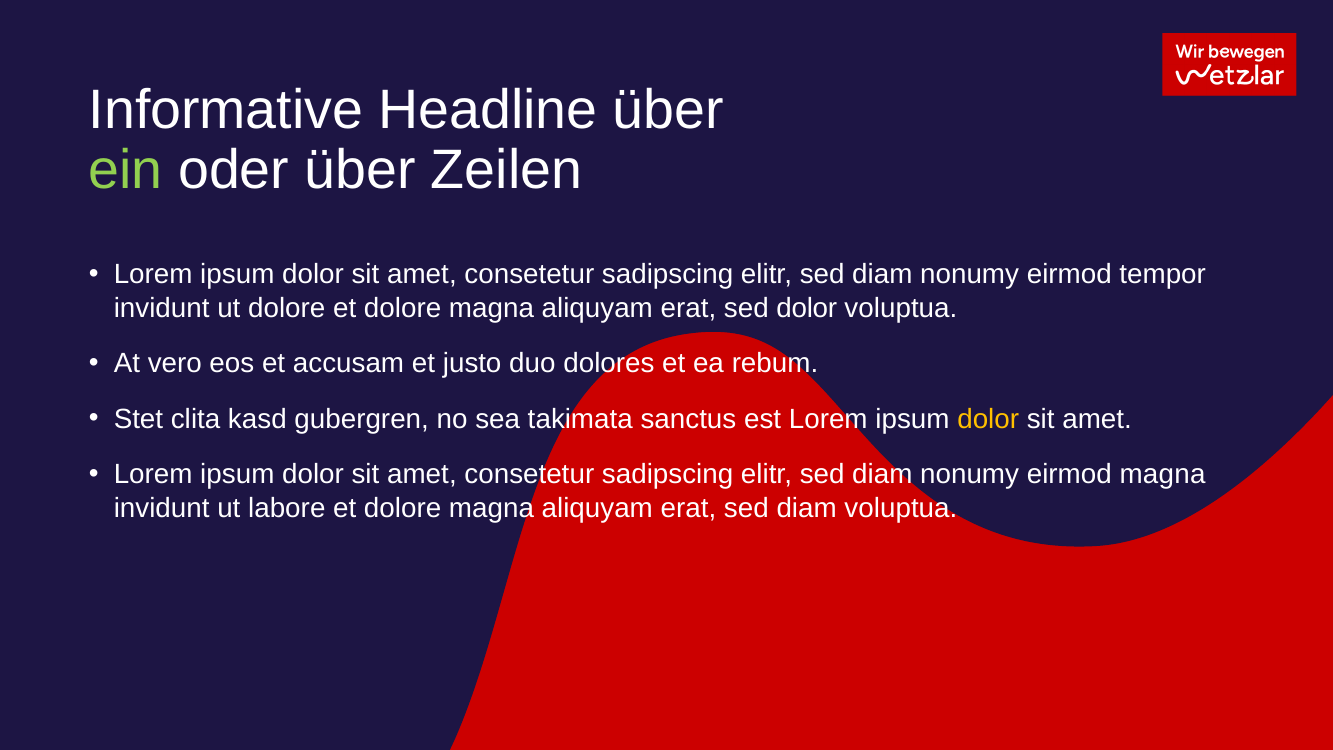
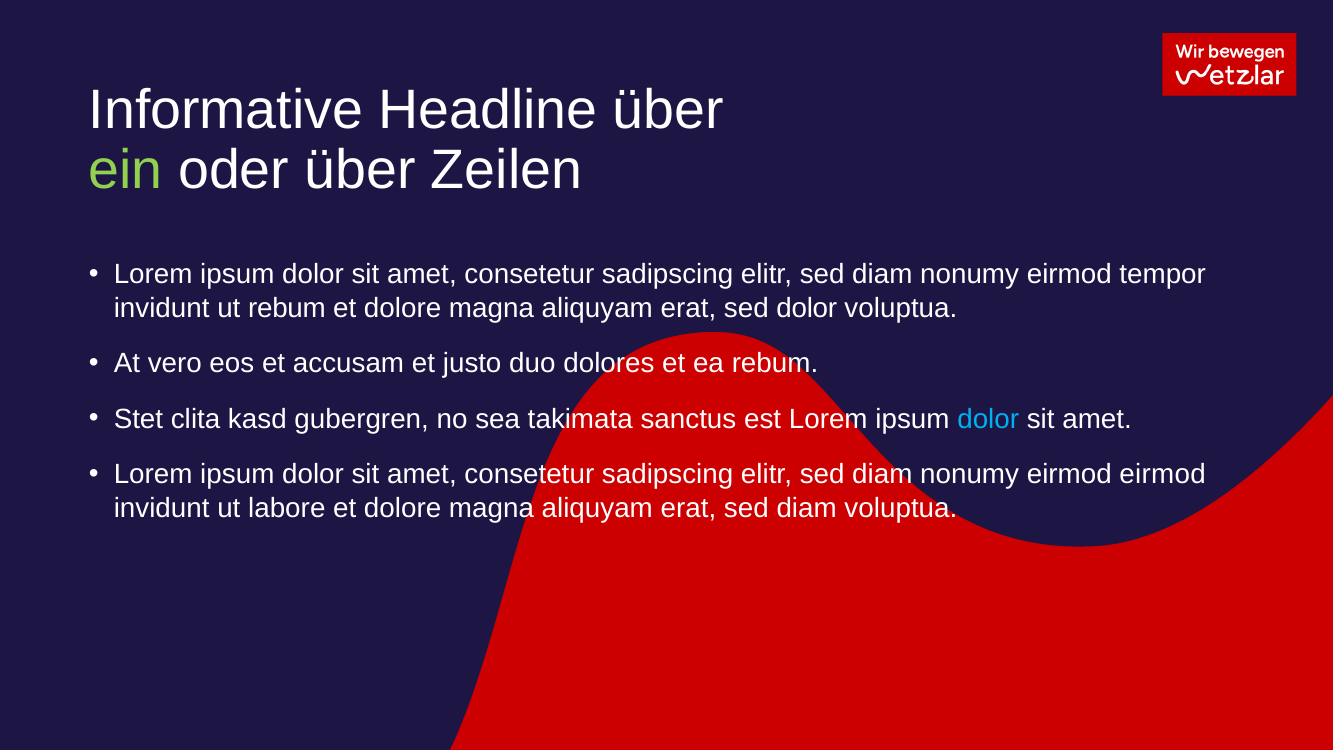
ut dolore: dolore -> rebum
dolor at (988, 419) colour: yellow -> light blue
eirmod magna: magna -> eirmod
